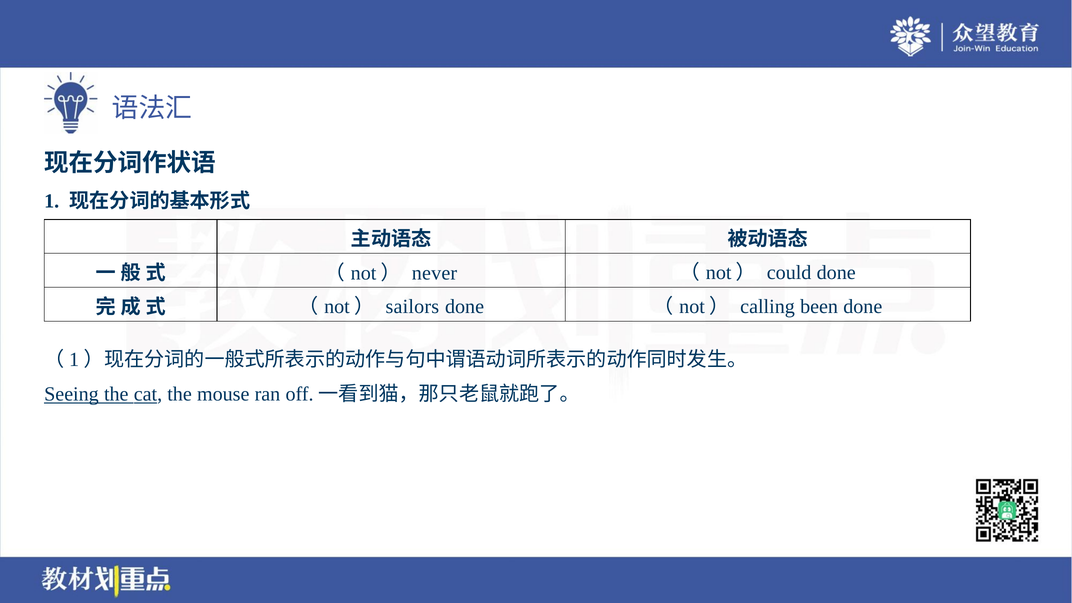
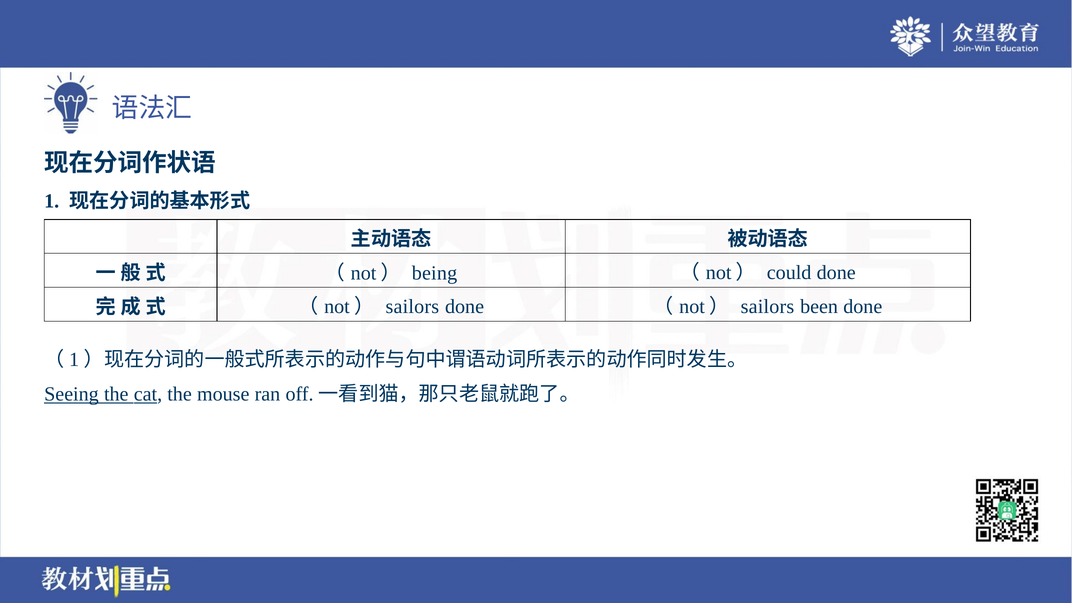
never: never -> being
calling at (768, 307): calling -> sailors
